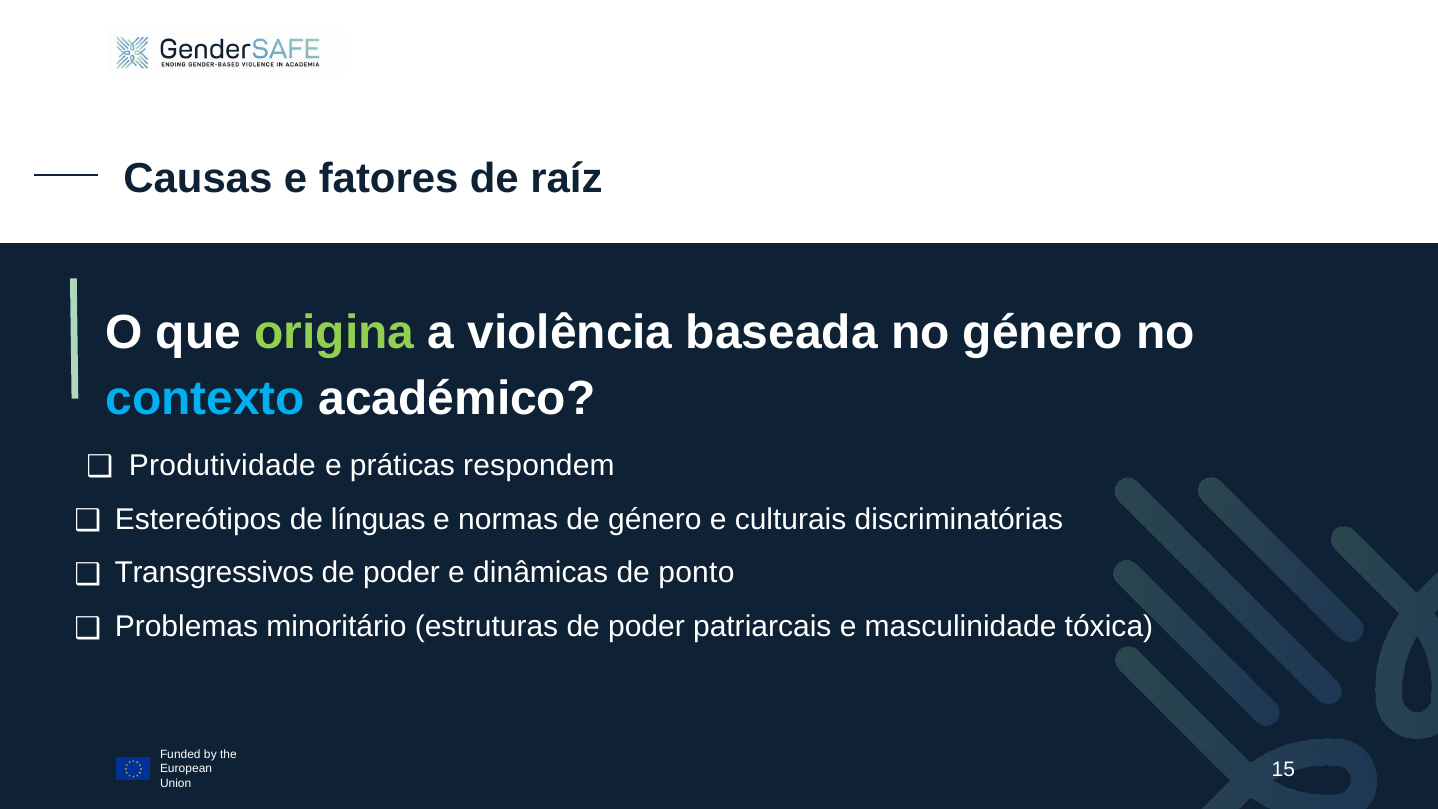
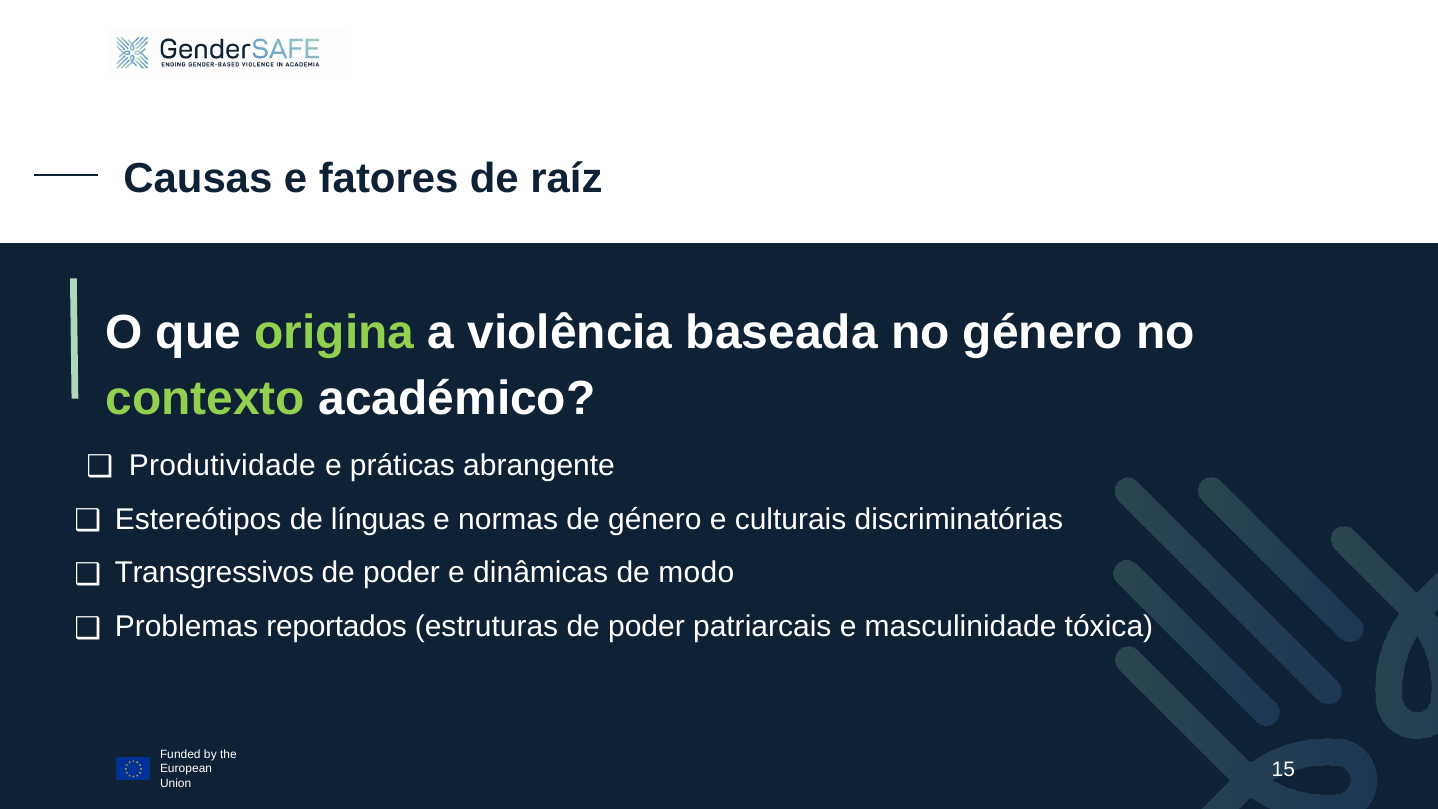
contexto colour: light blue -> light green
respondem: respondem -> abrangente
ponto: ponto -> modo
minoritário: minoritário -> reportados
